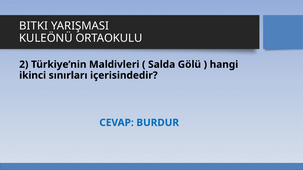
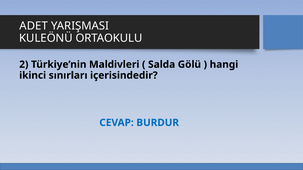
BITKI: BITKI -> ADET
